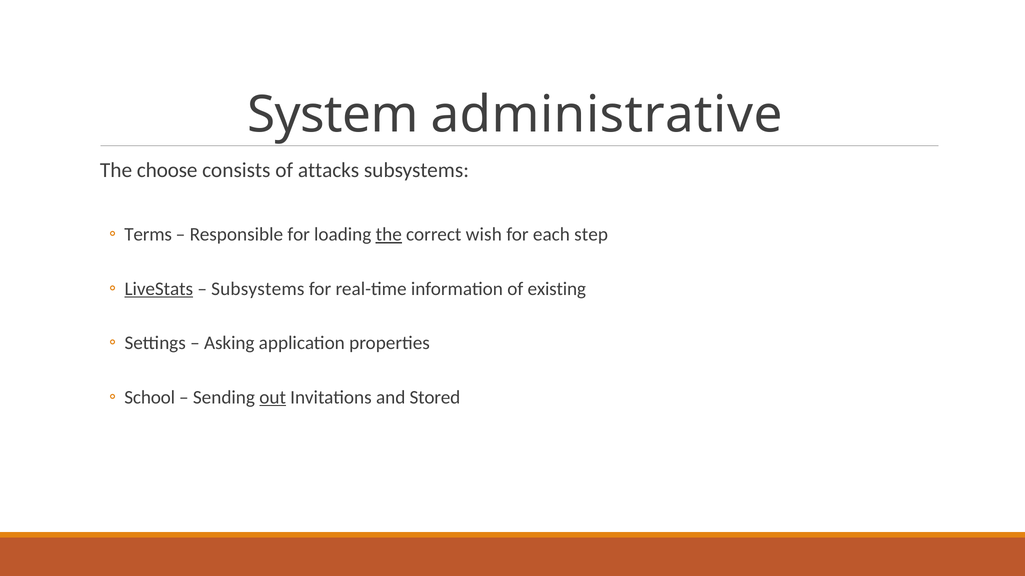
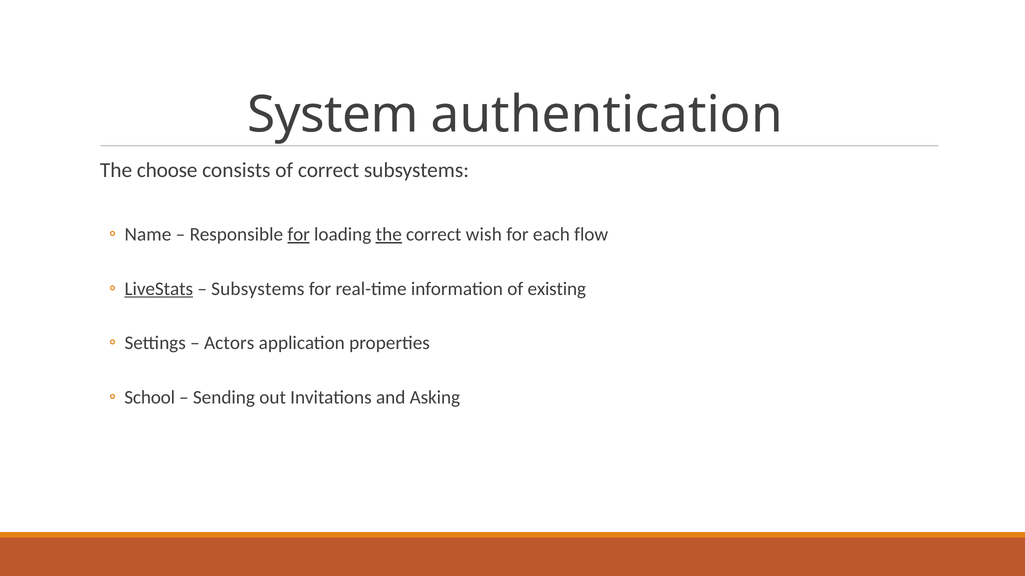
administrative: administrative -> authentication
of attacks: attacks -> correct
Terms: Terms -> Name
for at (299, 235) underline: none -> present
step: step -> flow
Asking: Asking -> Actors
out underline: present -> none
Stored: Stored -> Asking
